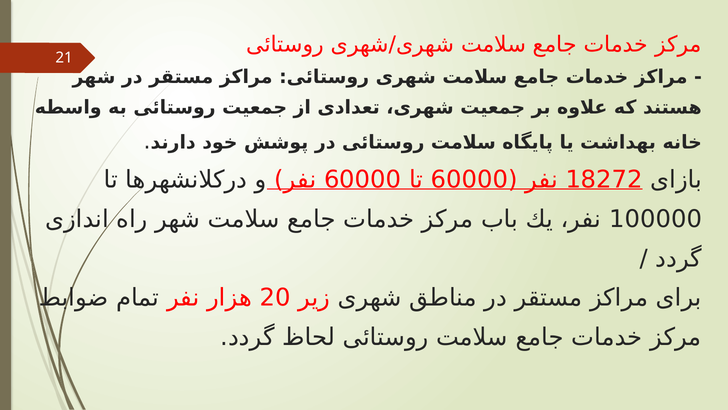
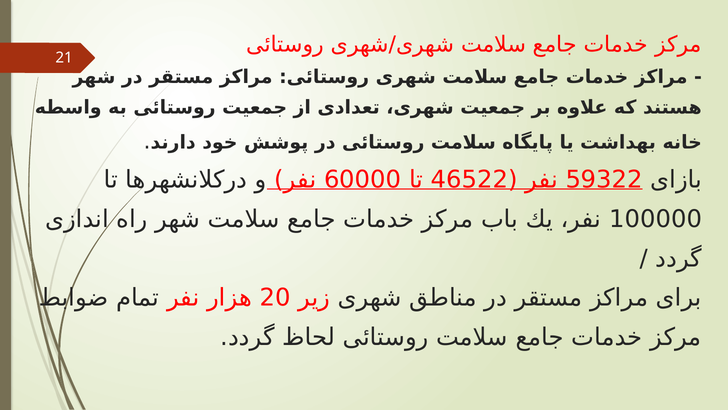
60000 at (470, 180): 60000 -> 46522
18272: 18272 -> 59322
